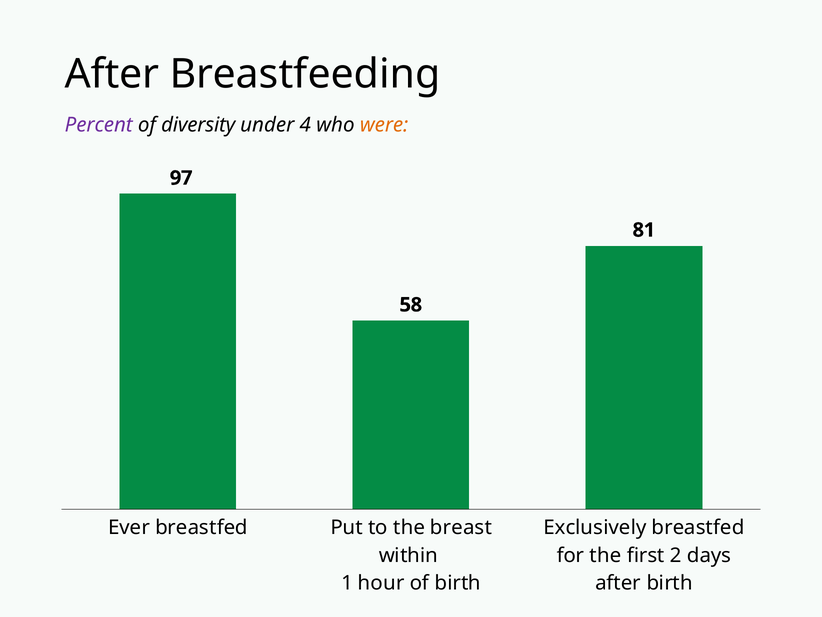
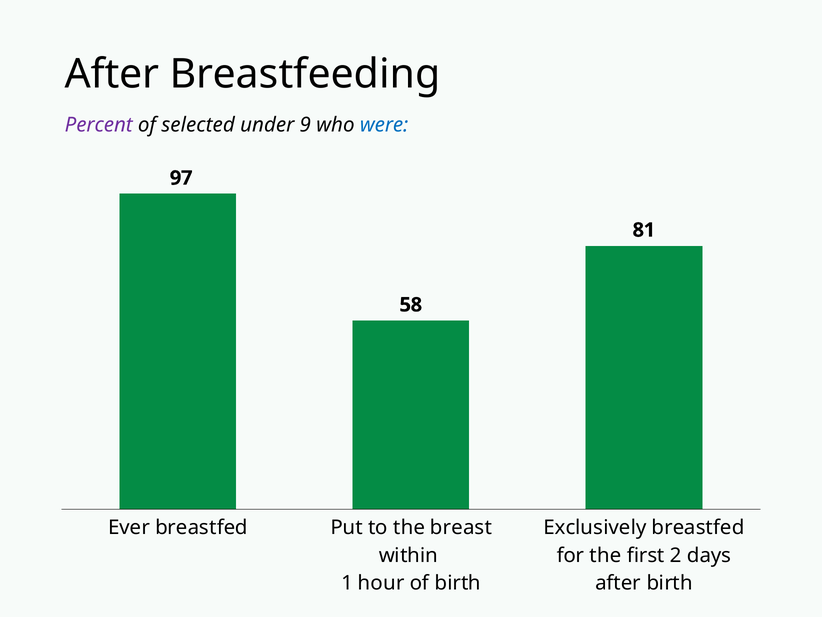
diversity: diversity -> selected
4: 4 -> 9
were colour: orange -> blue
